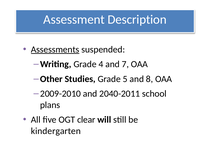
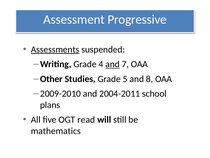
Description: Description -> Progressive
and at (113, 64) underline: none -> present
2040-2011: 2040-2011 -> 2004-2011
clear: clear -> read
kindergarten: kindergarten -> mathematics
